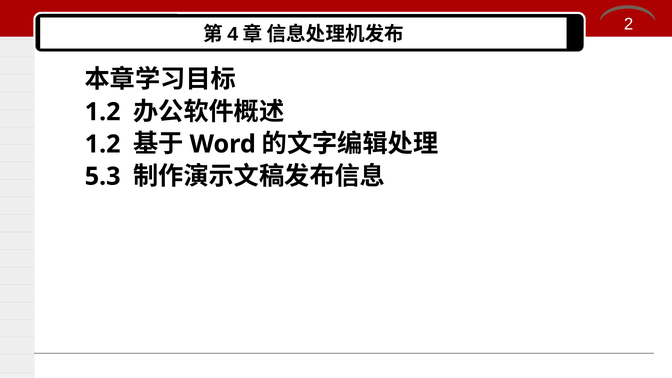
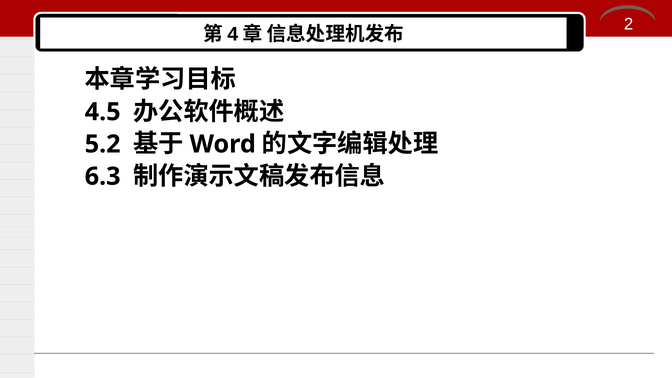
1.2 at (103, 112): 1.2 -> 4.5
1.2 at (103, 144): 1.2 -> 5.2
5.3: 5.3 -> 6.3
